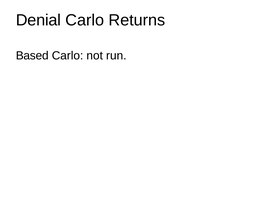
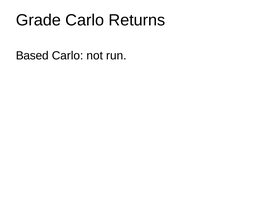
Denial: Denial -> Grade
